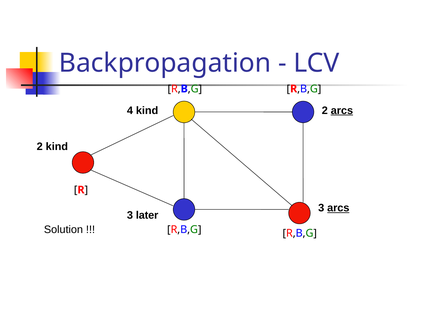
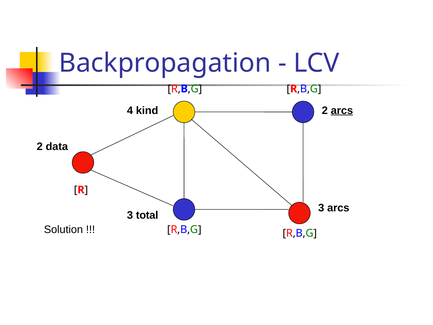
2 kind: kind -> data
arcs at (338, 208) underline: present -> none
later: later -> total
